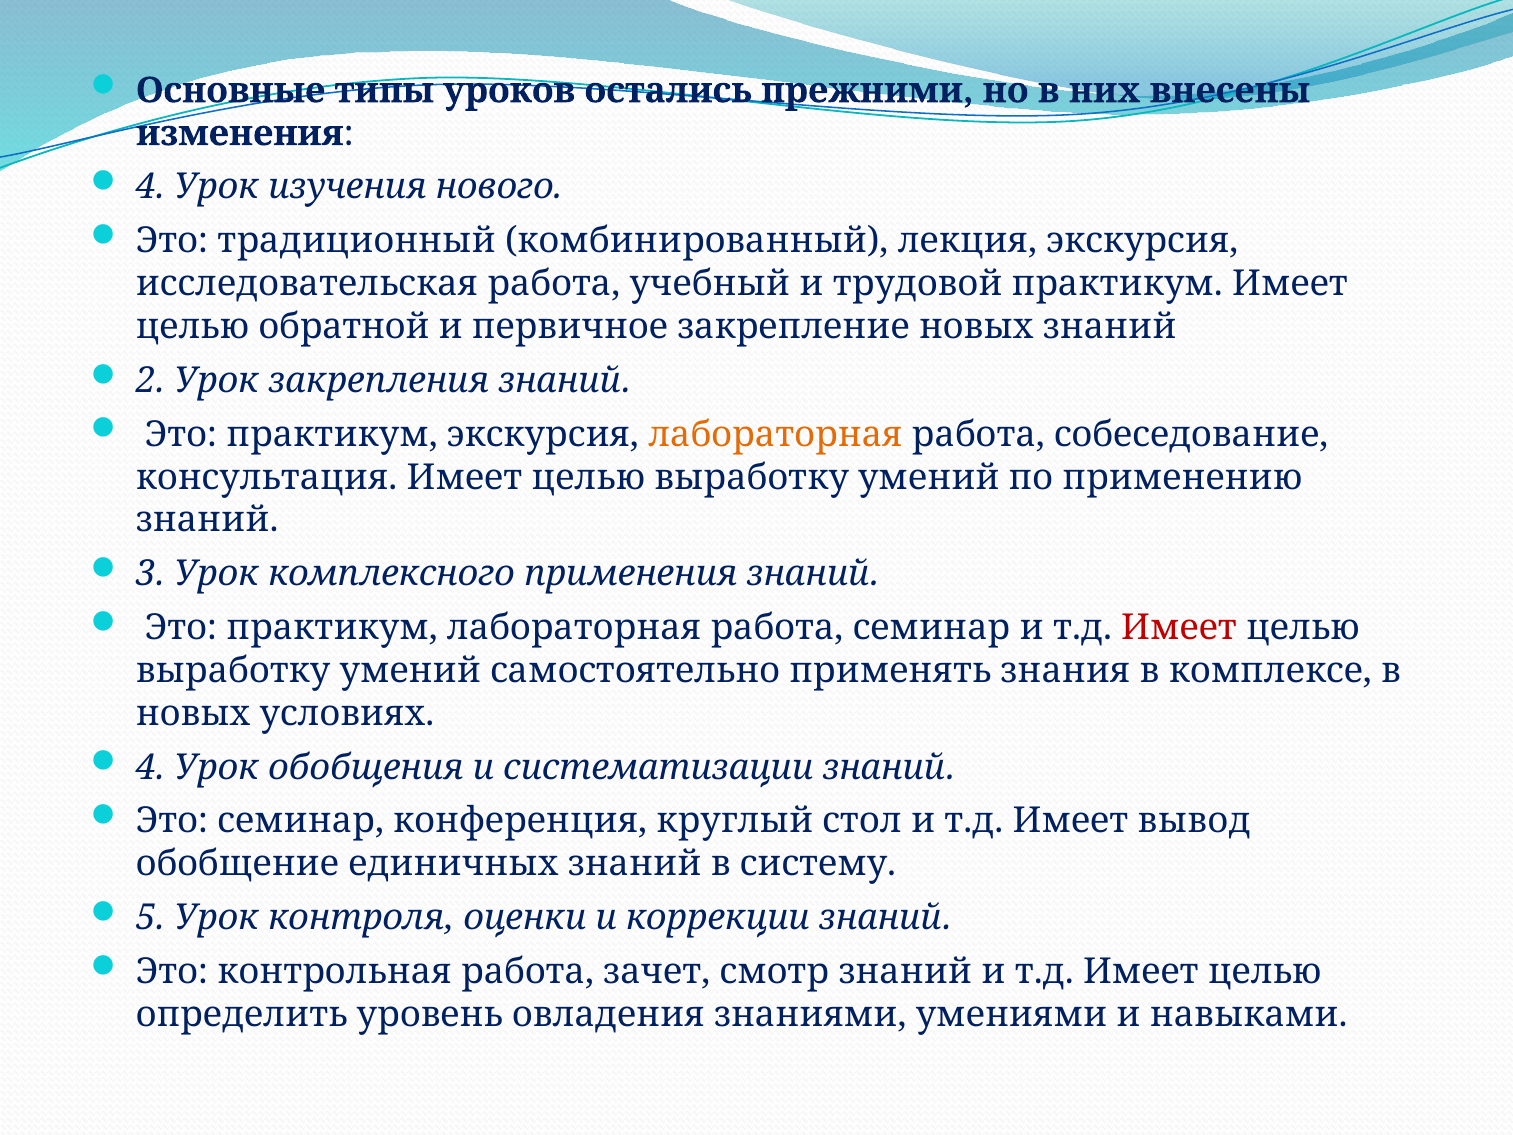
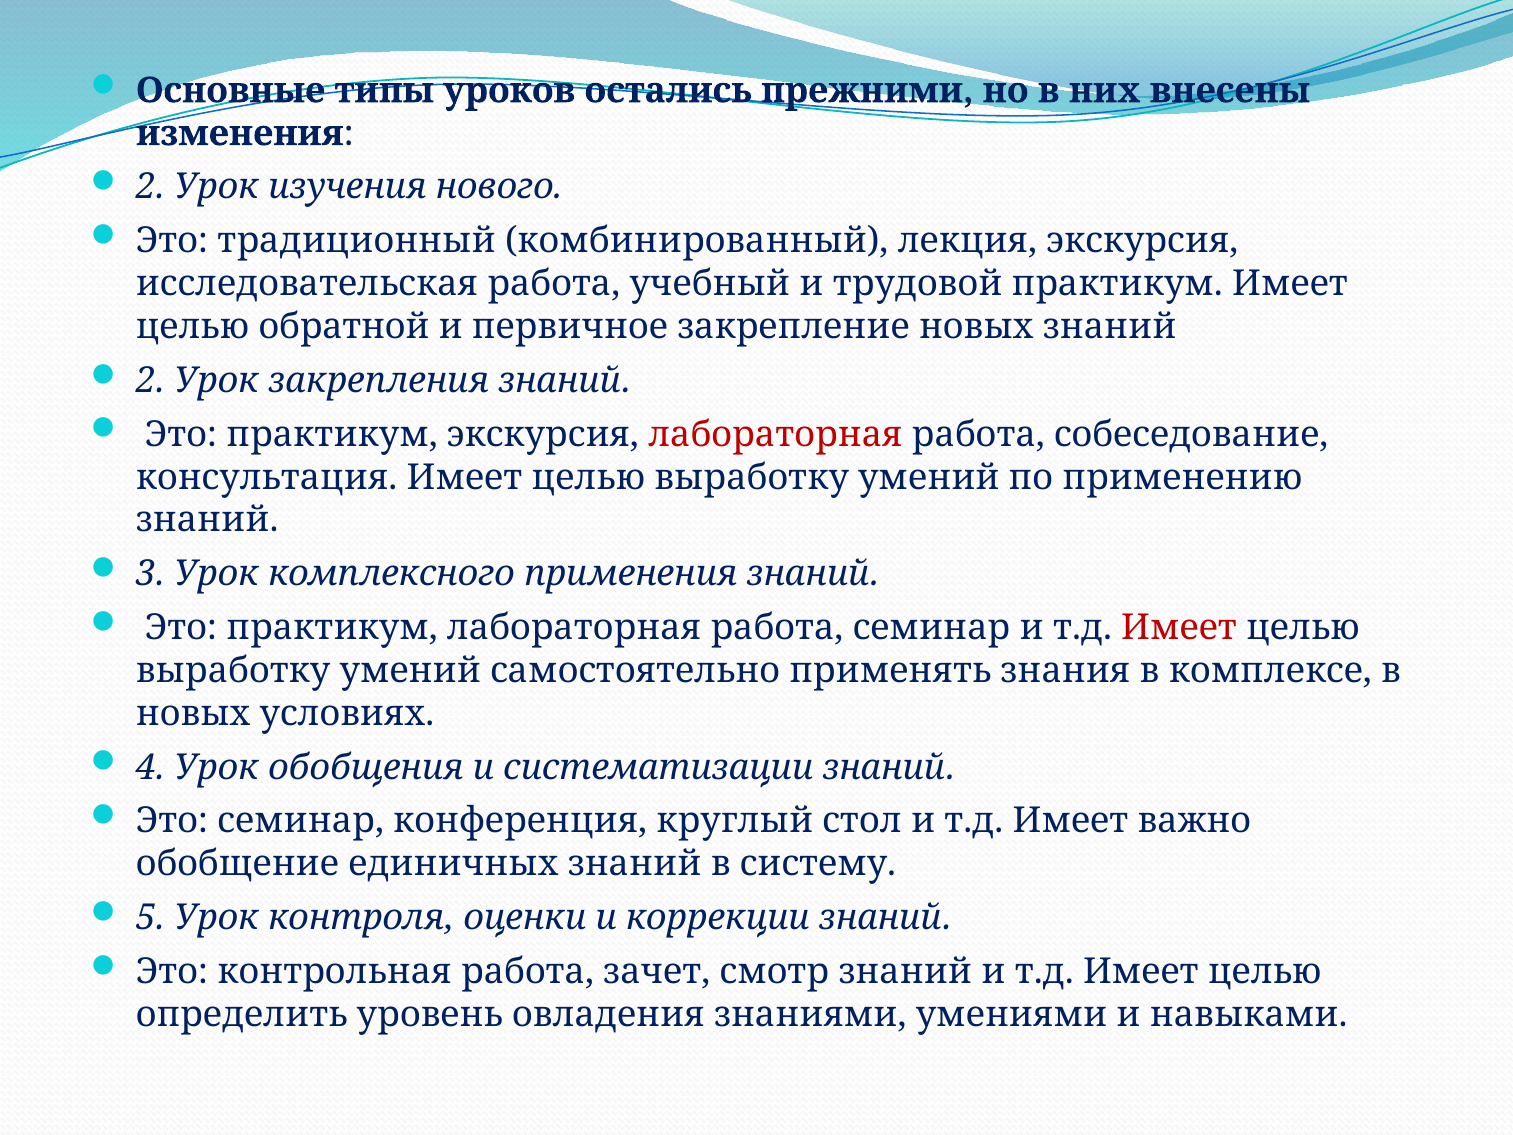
4 at (150, 187): 4 -> 2
лабораторная at (775, 434) colour: orange -> red
вывод: вывод -> важно
